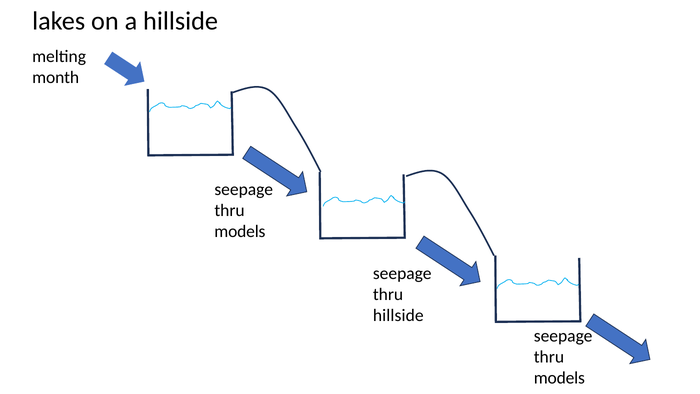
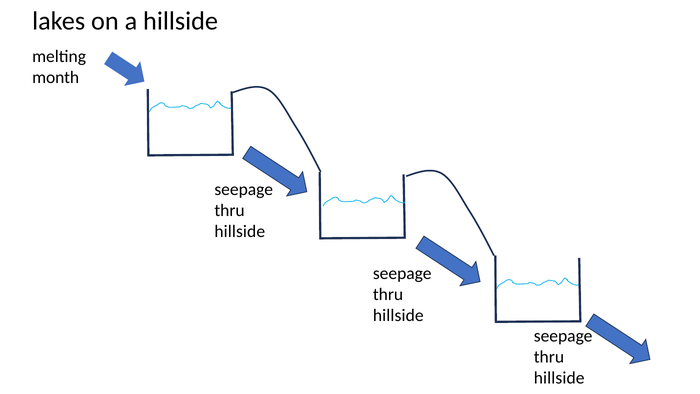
models at (240, 231): models -> hillside
models at (559, 378): models -> hillside
